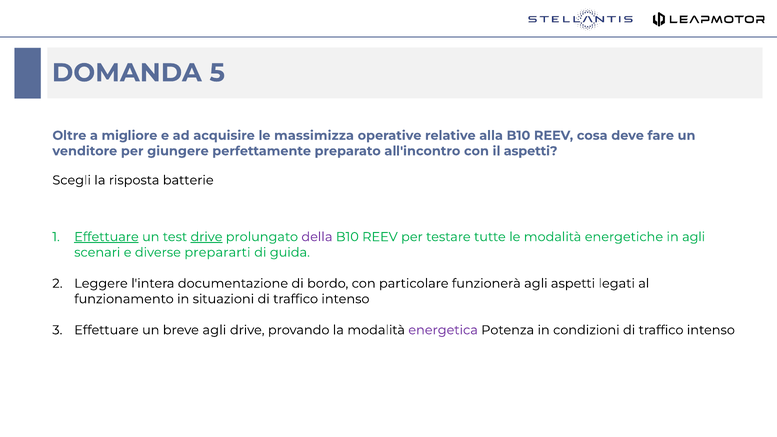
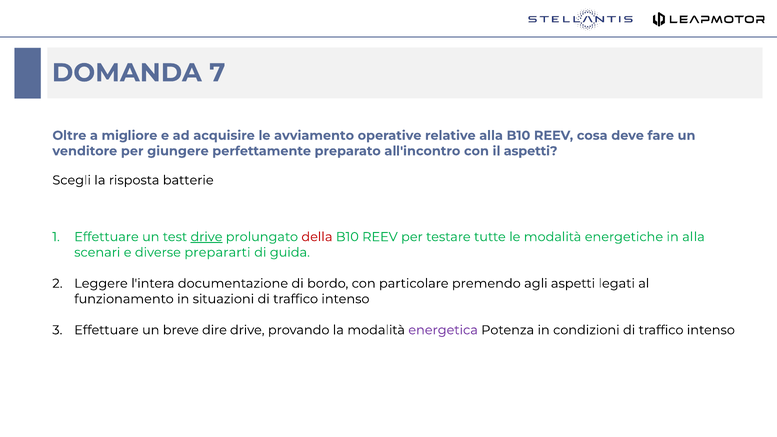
5: 5 -> 7
massimizza: massimizza -> avviamento
Effettuare at (106, 237) underline: present -> none
della colour: purple -> red
in agli: agli -> alla
funzionerà: funzionerà -> premendo
breve agli: agli -> dire
